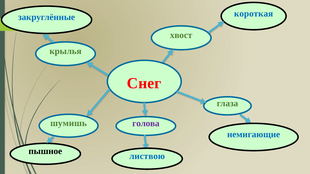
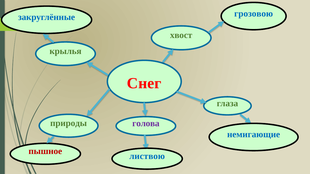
короткая: короткая -> грозовою
шумишь: шумишь -> природы
пышное colour: black -> red
